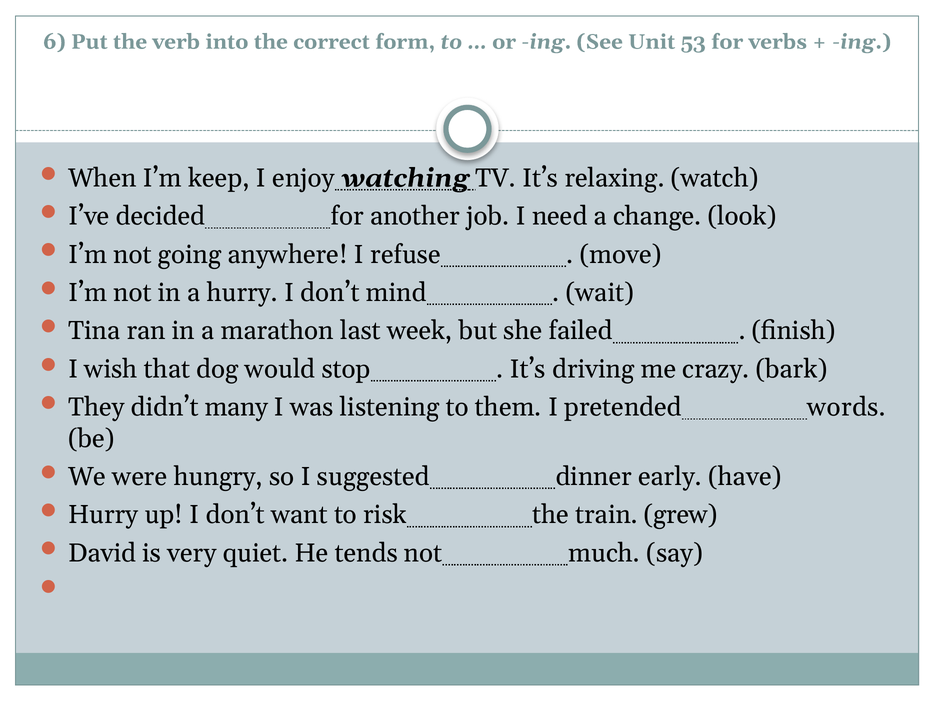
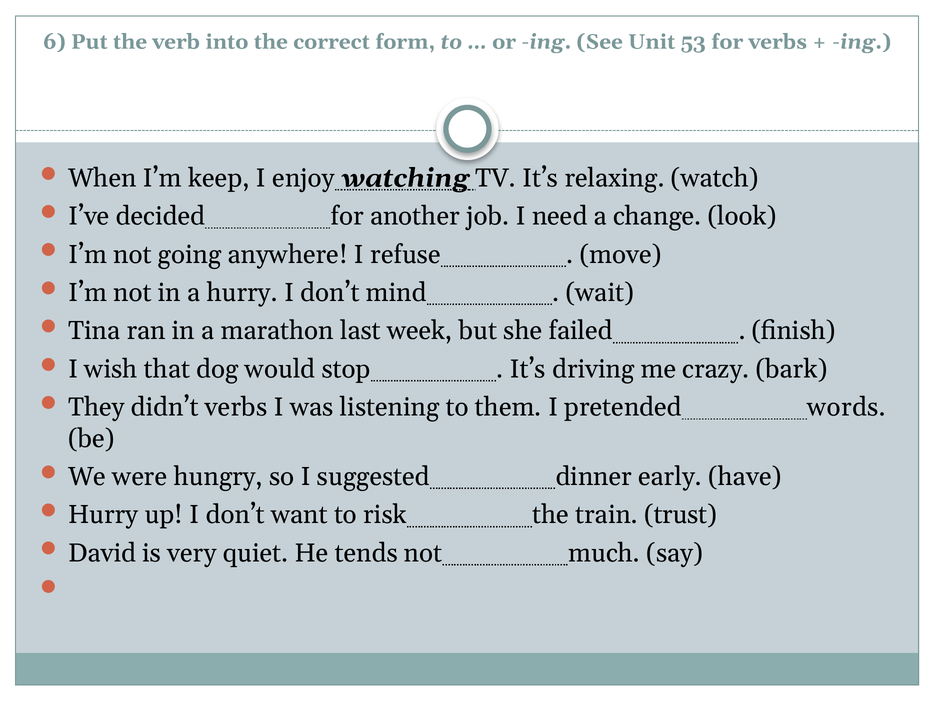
didn’t many: many -> verbs
grew: grew -> trust
